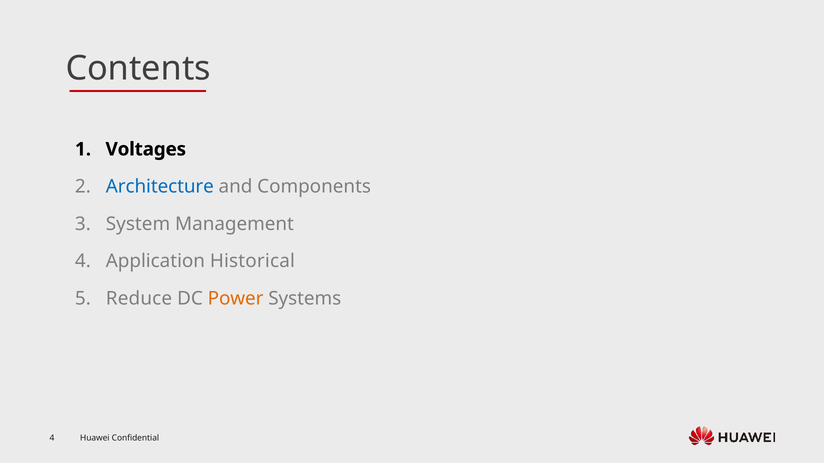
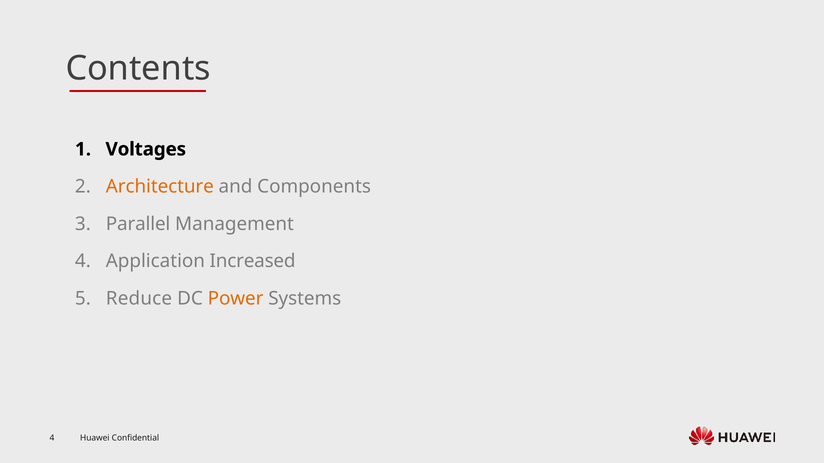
Architecture colour: blue -> orange
System: System -> Parallel
Historical: Historical -> Increased
